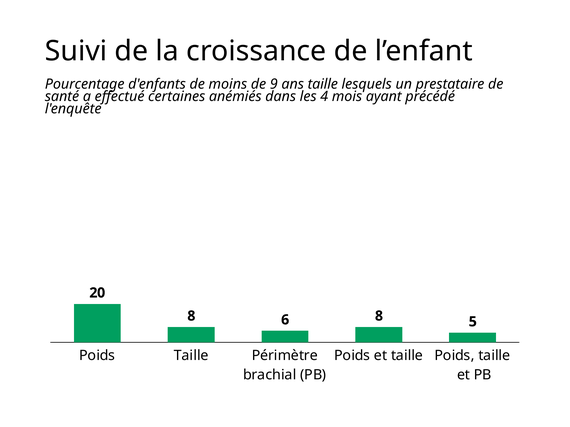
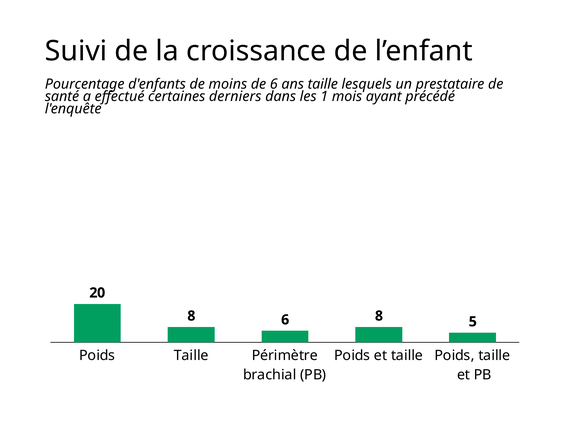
de 9: 9 -> 6
anémiés: anémiés -> derniers
4: 4 -> 1
